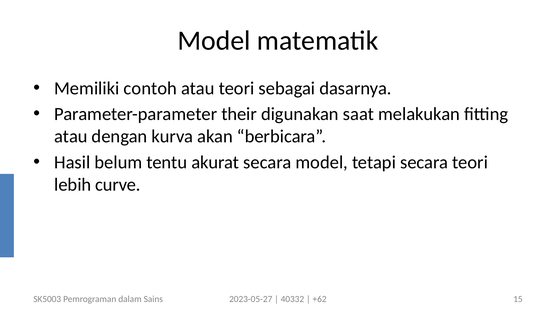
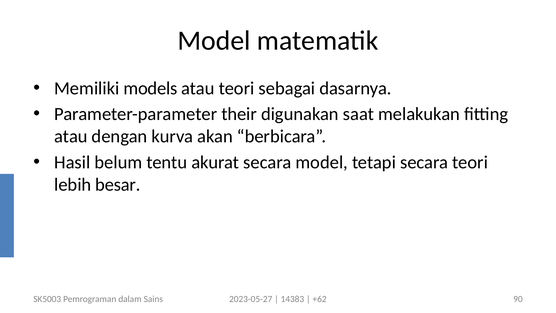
contoh: contoh -> models
curve: curve -> besar
40332: 40332 -> 14383
15: 15 -> 90
